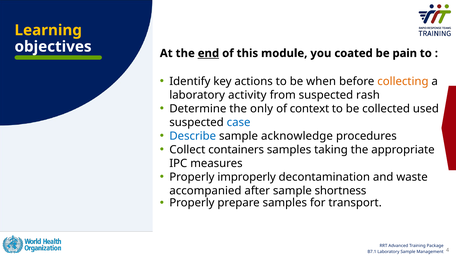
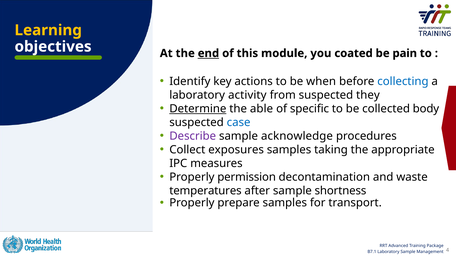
collecting colour: orange -> blue
rash: rash -> they
Determine underline: none -> present
only: only -> able
context: context -> specific
used: used -> body
Describe colour: blue -> purple
containers: containers -> exposures
improperly: improperly -> permission
accompanied: accompanied -> temperatures
